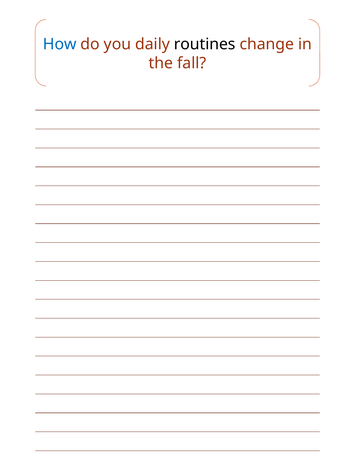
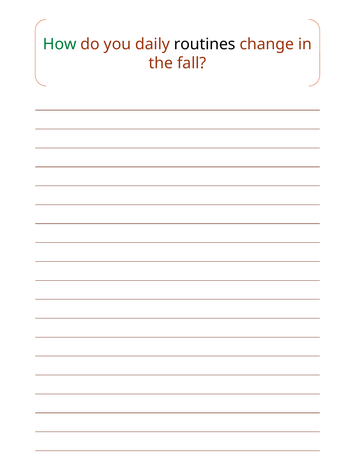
How colour: blue -> green
